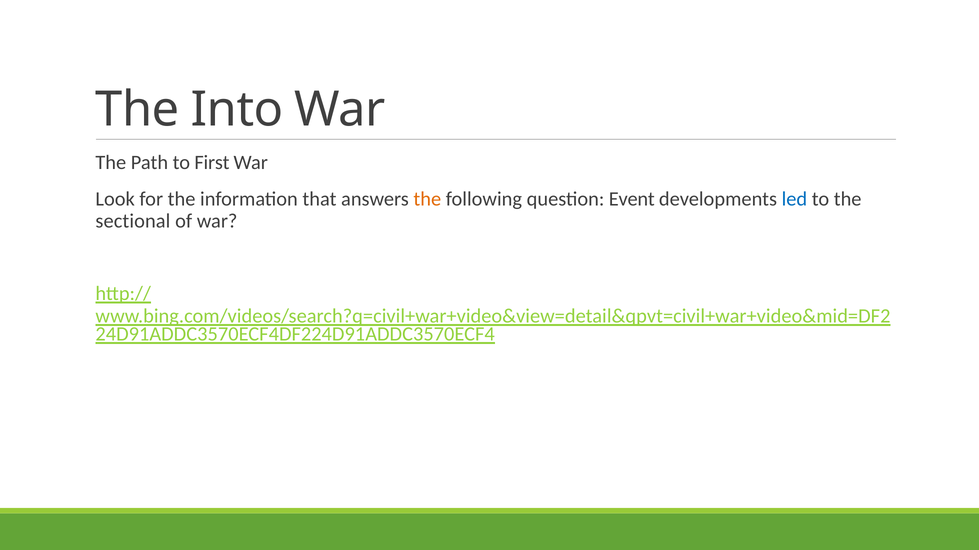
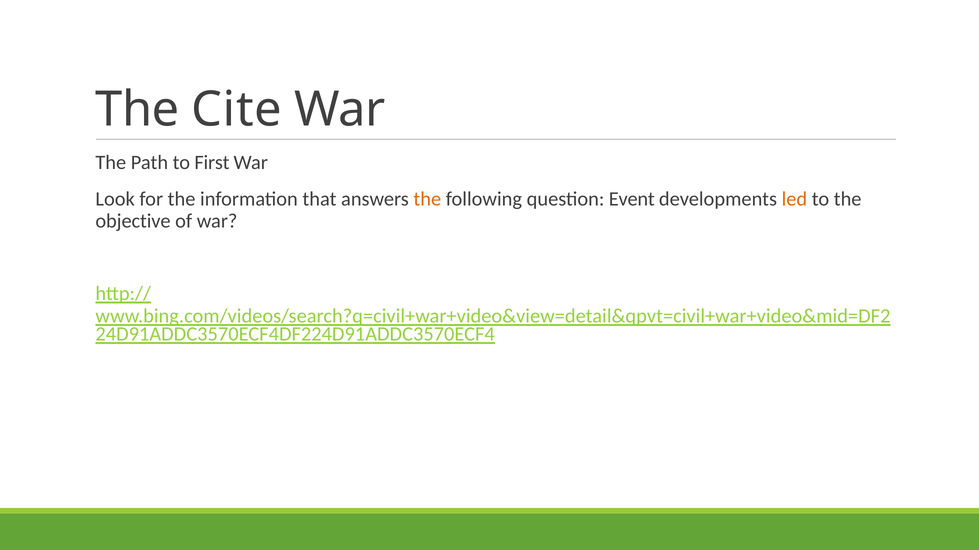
Into: Into -> Cite
led colour: blue -> orange
sectional: sectional -> objective
